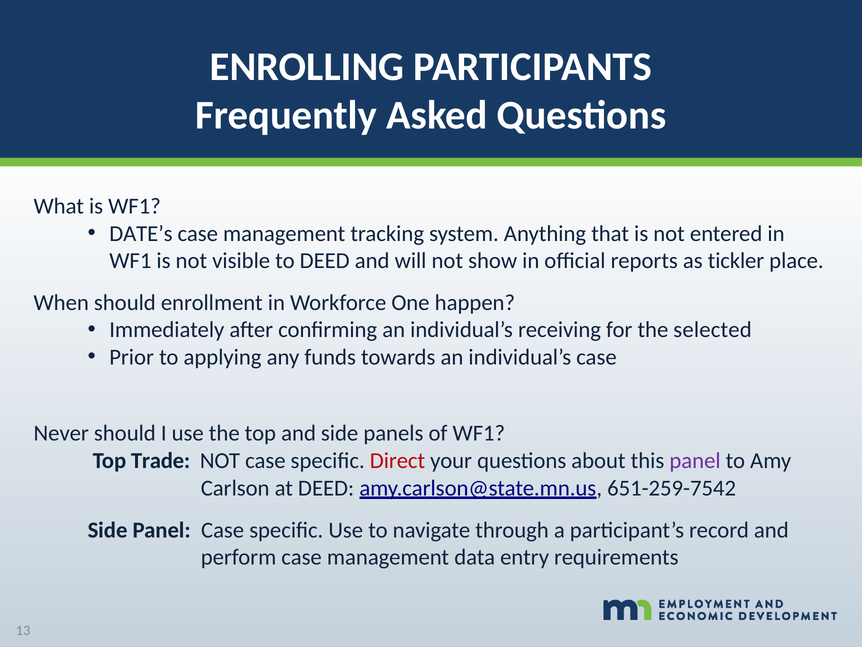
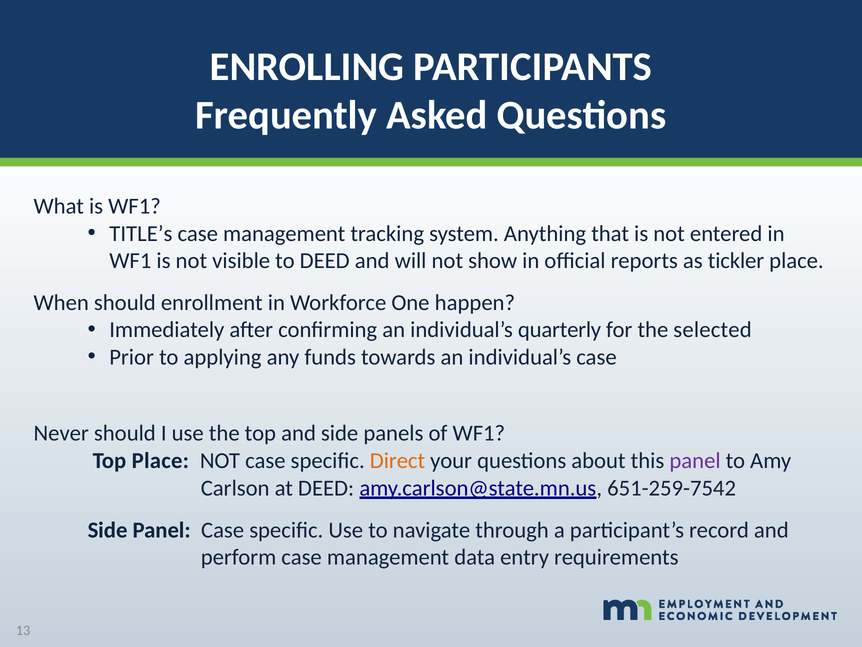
DATE’s: DATE’s -> TITLE’s
receiving: receiving -> quarterly
Top Trade: Trade -> Place
Direct colour: red -> orange
